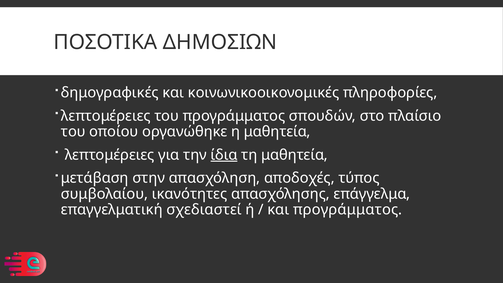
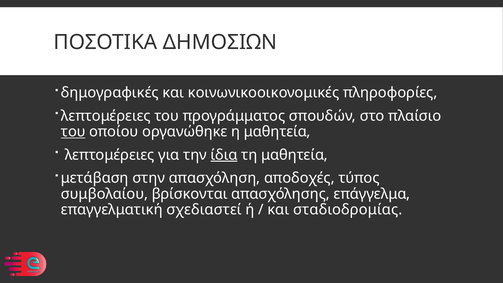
του at (73, 132) underline: none -> present
ικανότητες: ικανότητες -> βρίσκονται
και προγράμματος: προγράμματος -> σταδιοδρομίας
